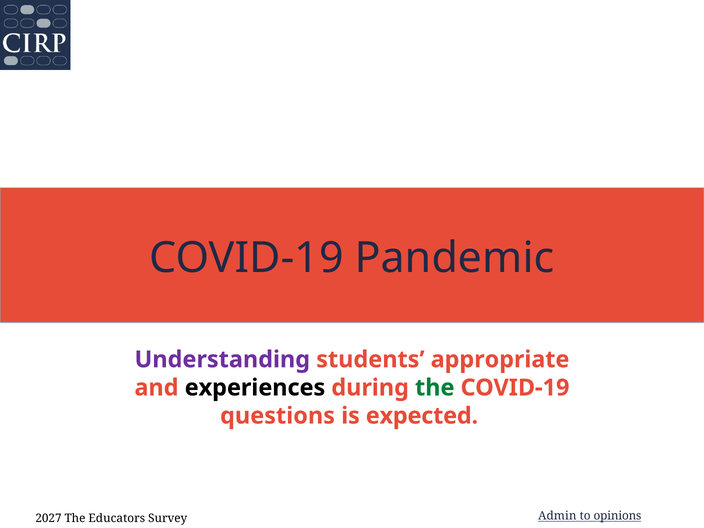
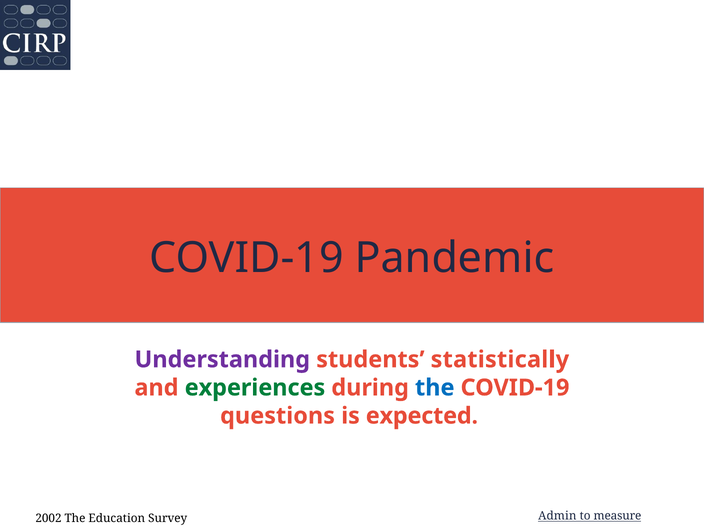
appropriate: appropriate -> statistically
experiences colour: black -> green
the at (435, 388) colour: green -> blue
2027: 2027 -> 2002
Educators: Educators -> Education
opinions: opinions -> measure
